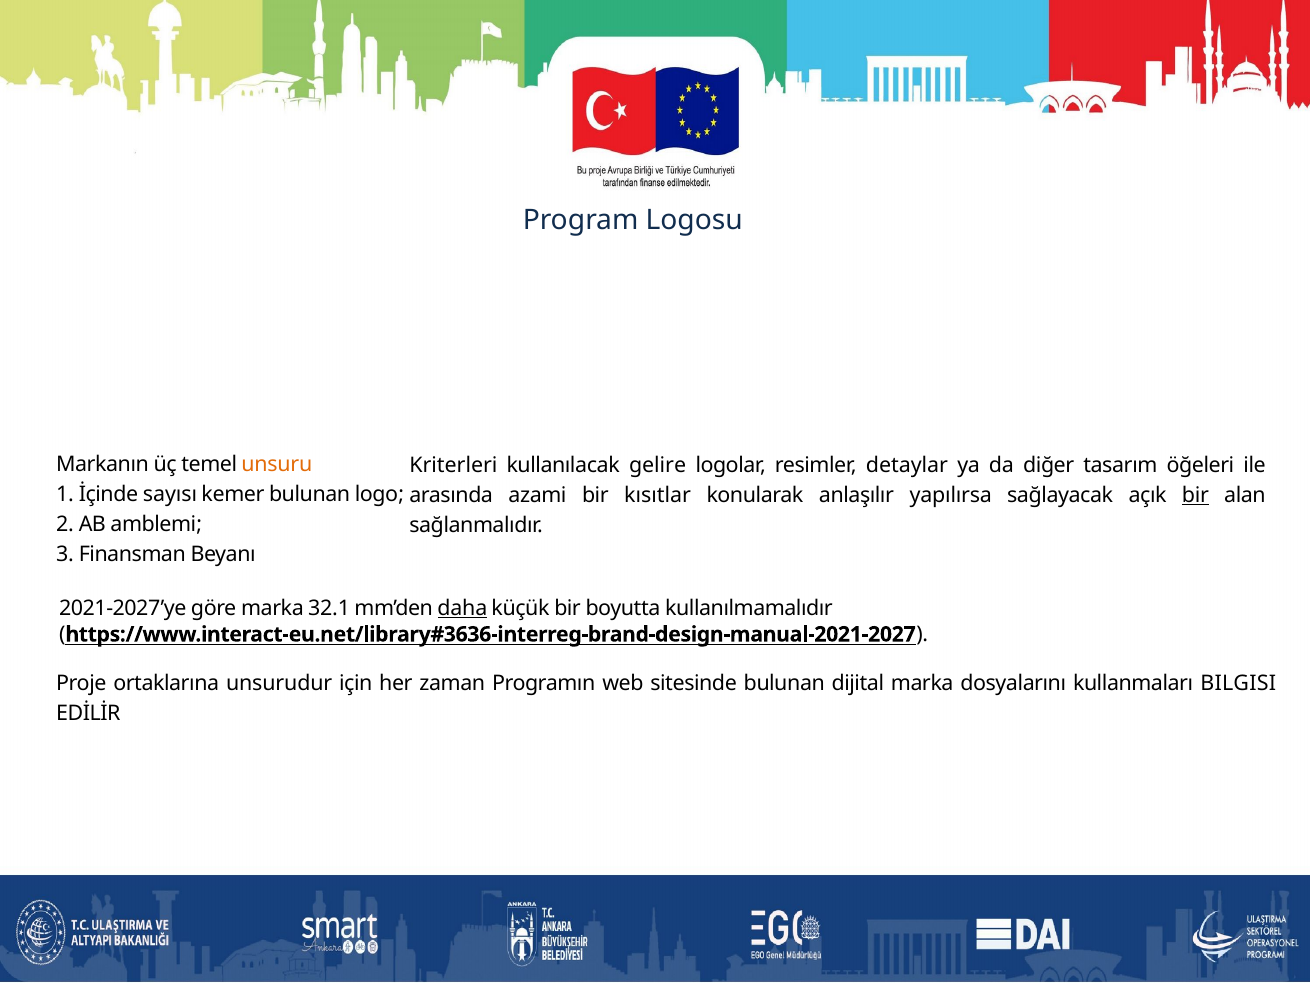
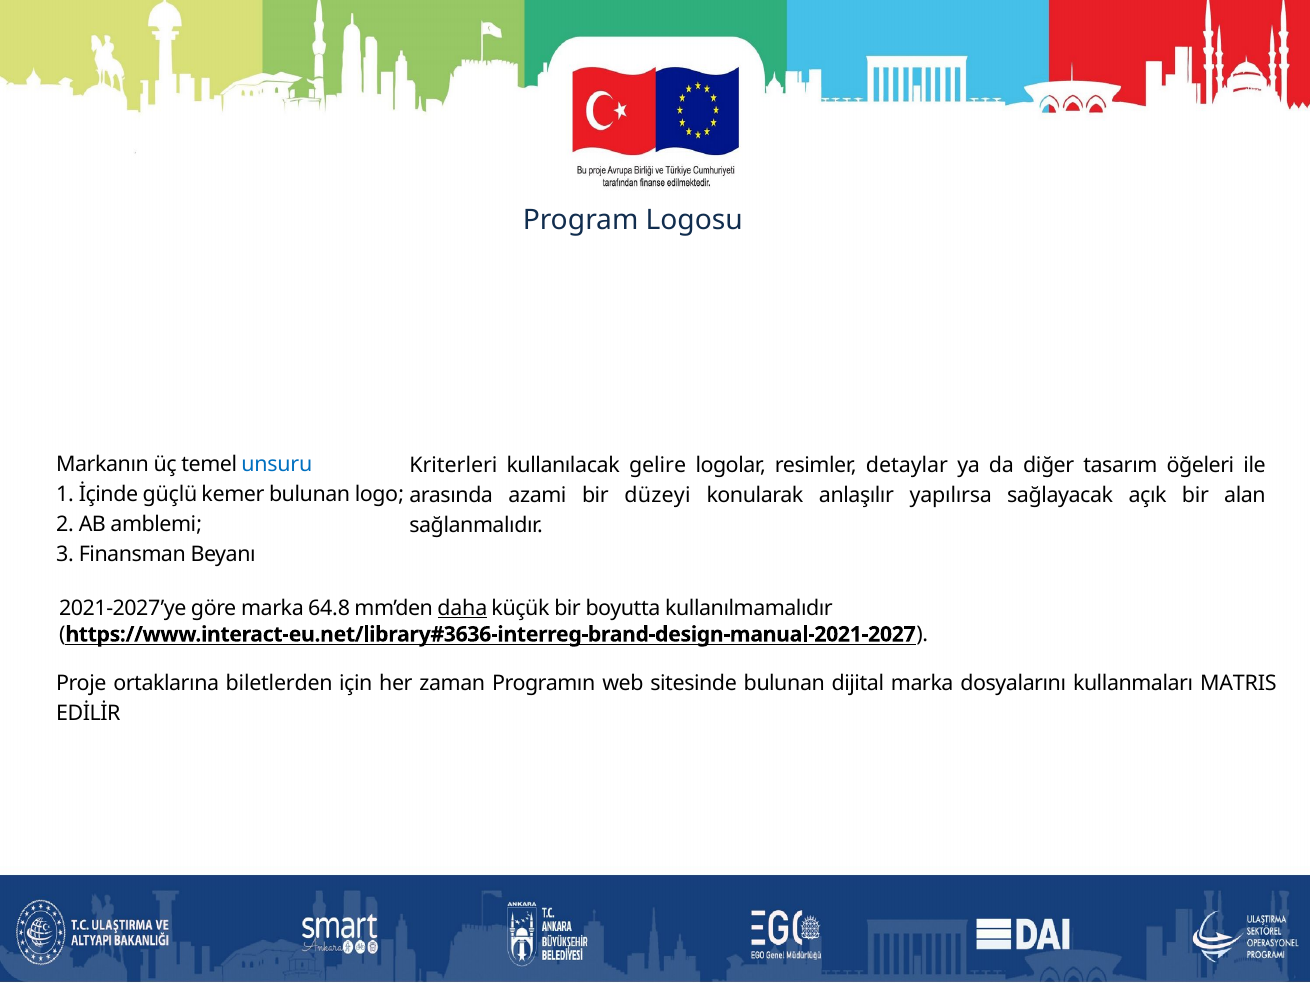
unsuru colour: orange -> blue
sayısı: sayısı -> güçlü
kısıtlar: kısıtlar -> düzeyi
bir at (1195, 495) underline: present -> none
32.1: 32.1 -> 64.8
unsurudur: unsurudur -> biletlerden
BILGISI: BILGISI -> MATRIS
